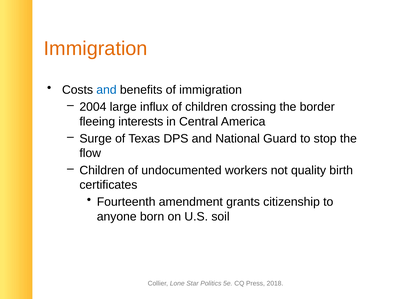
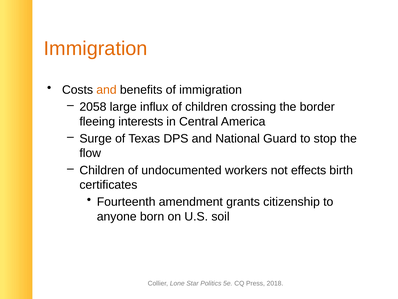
and at (106, 90) colour: blue -> orange
2004: 2004 -> 2058
quality: quality -> effects
